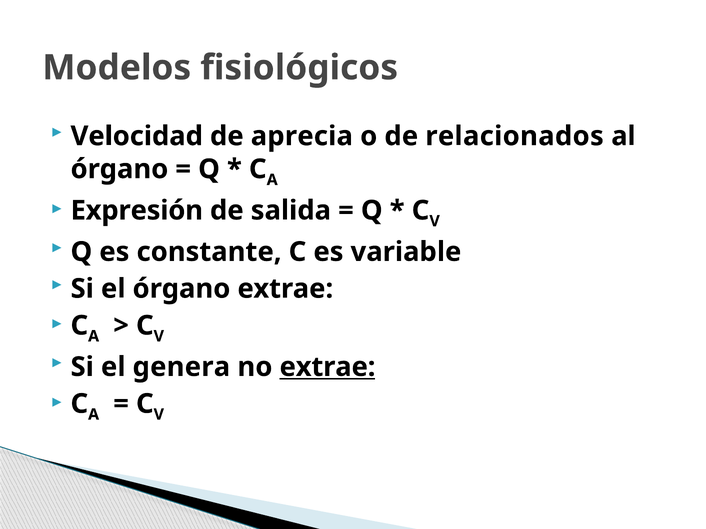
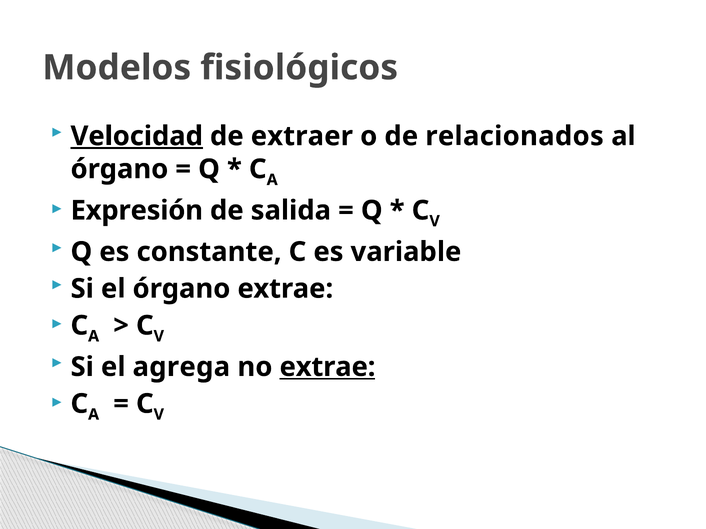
Velocidad underline: none -> present
aprecia: aprecia -> extraer
genera: genera -> agrega
